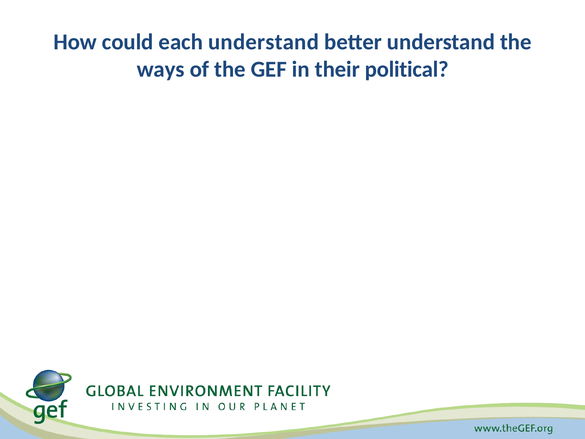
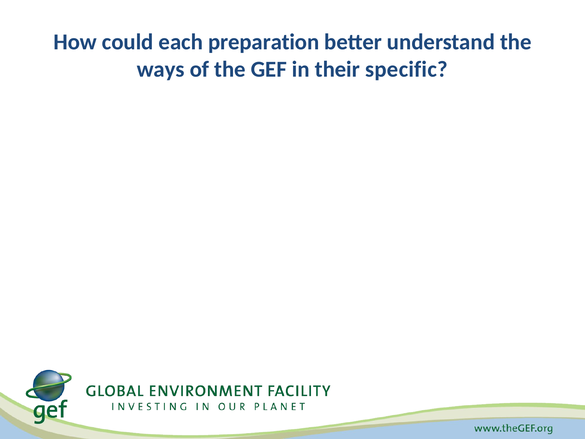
each understand: understand -> preparation
political: political -> specific
